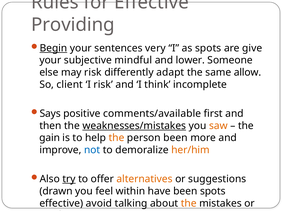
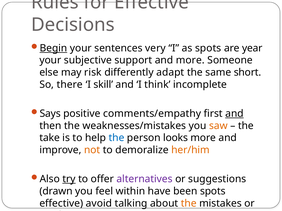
Providing: Providing -> Decisions
give: give -> year
mindful: mindful -> support
and lower: lower -> more
allow: allow -> short
client: client -> there
I risk: risk -> skill
comments/available: comments/available -> comments/empathy
and at (234, 114) underline: none -> present
weaknesses/mistakes underline: present -> none
gain: gain -> take
the at (116, 138) colour: orange -> blue
person been: been -> looks
not colour: blue -> orange
alternatives colour: orange -> purple
